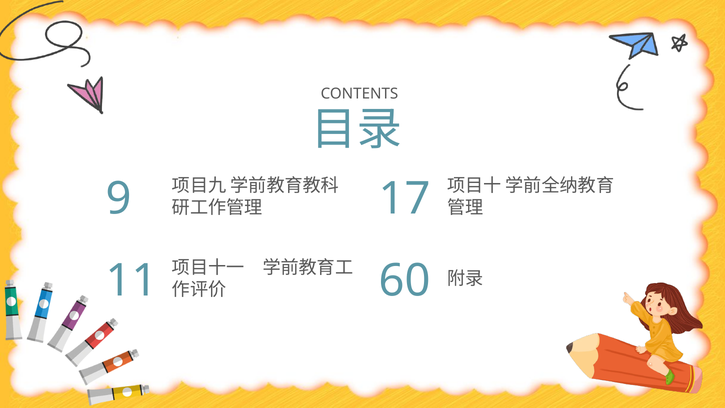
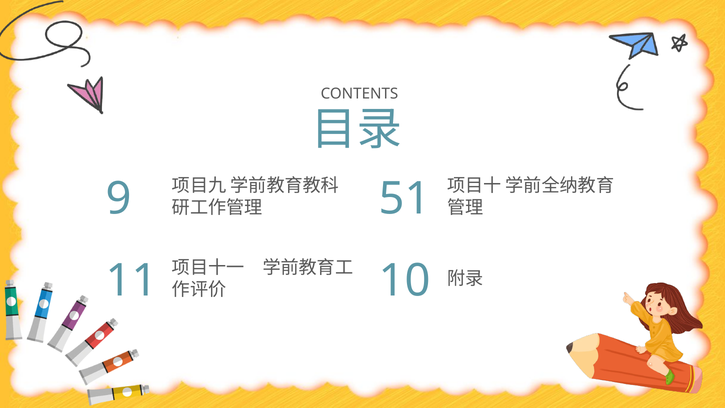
17: 17 -> 51
60: 60 -> 10
